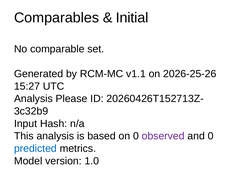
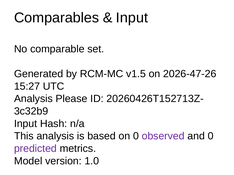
Initial at (132, 18): Initial -> Input
v1.1: v1.1 -> v1.5
2026-25-26: 2026-25-26 -> 2026-47-26
predicted colour: blue -> purple
